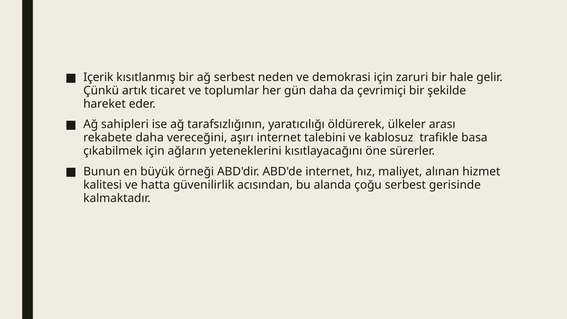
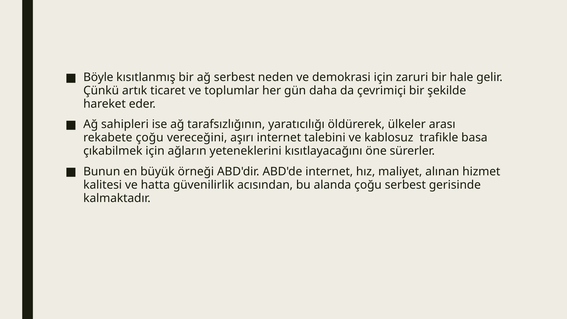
Içerik: Içerik -> Böyle
rekabete daha: daha -> çoğu
